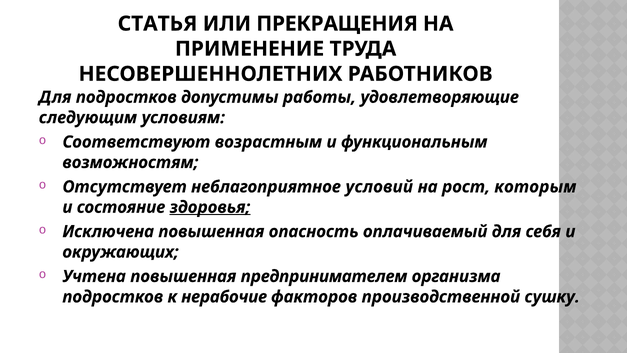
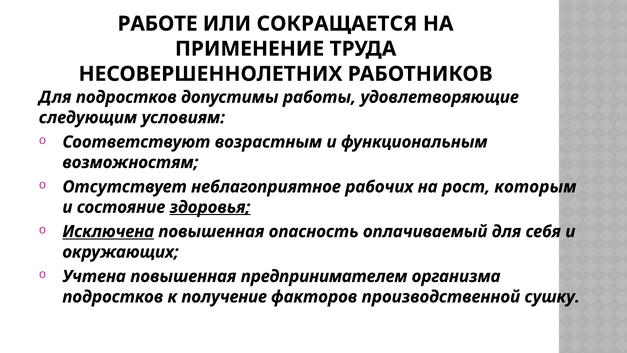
СТАТЬЯ: СТАТЬЯ -> РАБОТЕ
ПРЕКРАЩЕНИЯ: ПРЕКРАЩЕНИЯ -> СОКРАЩАЕТСЯ
условий: условий -> рабочих
Исключена underline: none -> present
нерабочие: нерабочие -> получение
